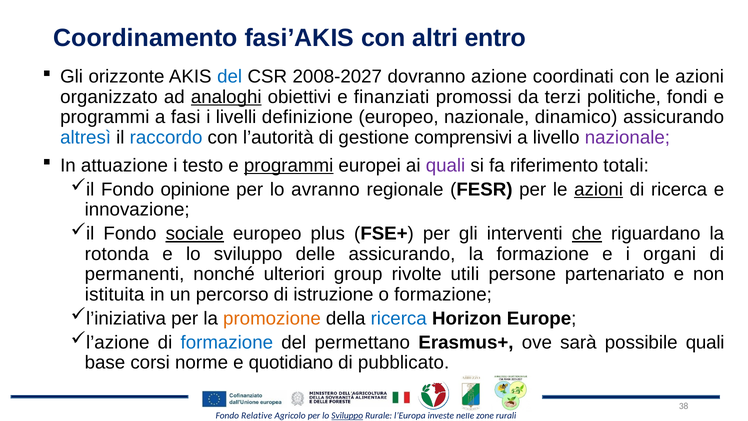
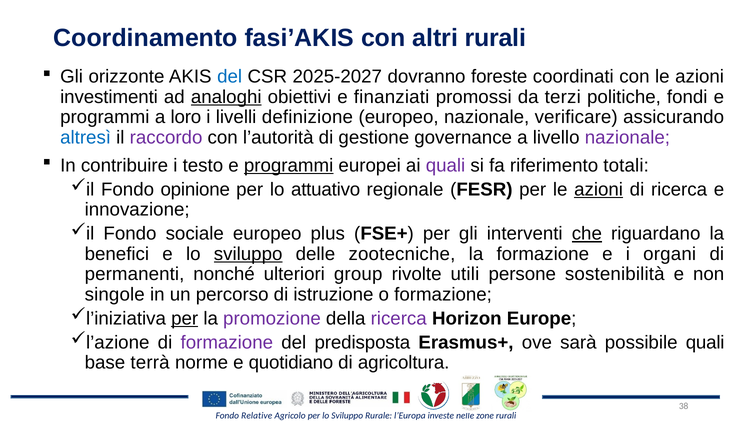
altri entro: entro -> rurali
2008-2027: 2008-2027 -> 2025-2027
azione: azione -> foreste
organizzato: organizzato -> investimenti
fasi: fasi -> loro
dinamico: dinamico -> verificare
raccordo colour: blue -> purple
comprensivi: comprensivi -> governance
attuazione: attuazione -> contribuire
avranno: avranno -> attuativo
sociale underline: present -> none
rotonda: rotonda -> benefici
sviluppo at (248, 254) underline: none -> present
delle assicurando: assicurando -> zootecniche
partenariato: partenariato -> sostenibilità
istituita: istituita -> singole
per at (185, 318) underline: none -> present
promozione colour: orange -> purple
ricerca at (399, 318) colour: blue -> purple
formazione at (227, 342) colour: blue -> purple
permettano: permettano -> predisposta
corsi: corsi -> terrà
pubblicato: pubblicato -> agricoltura
Sviluppo at (347, 415) underline: present -> none
